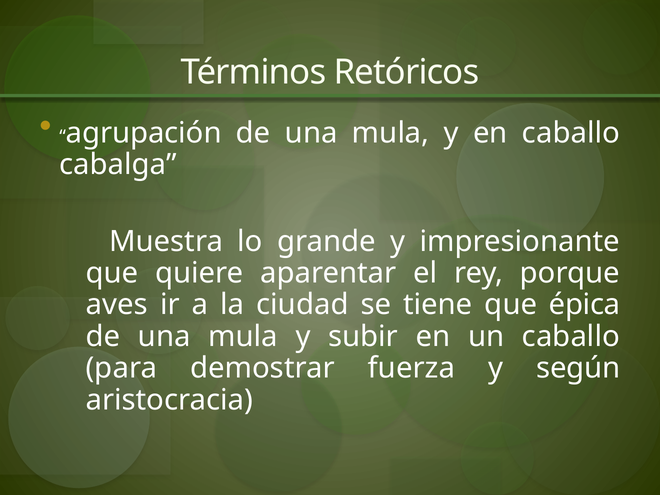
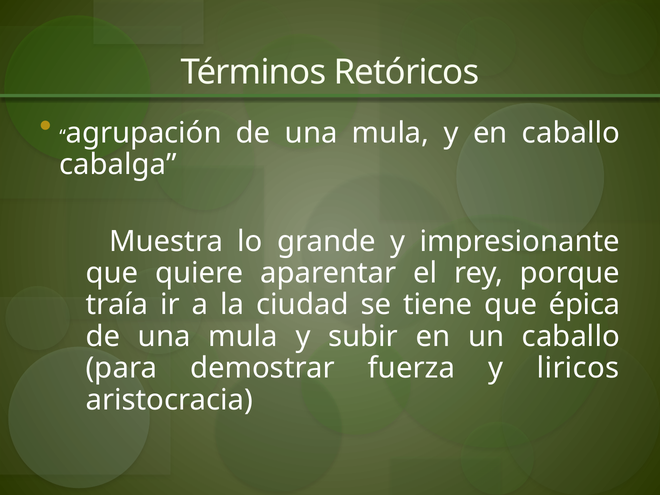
aves: aves -> traía
según: según -> liricos
